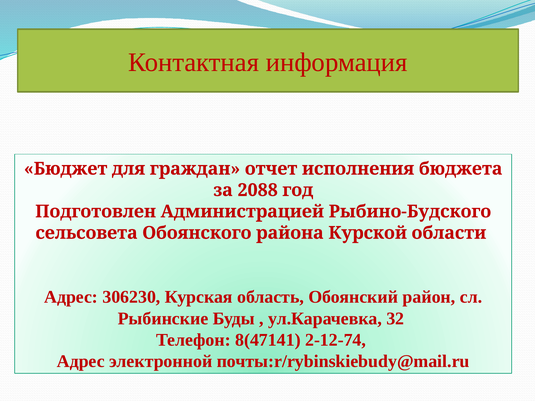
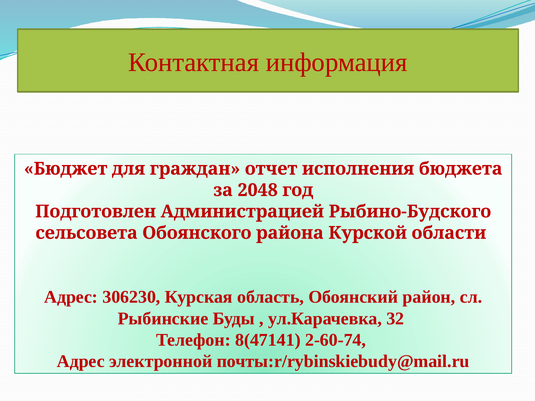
2088: 2088 -> 2048
2-12-74: 2-12-74 -> 2-60-74
